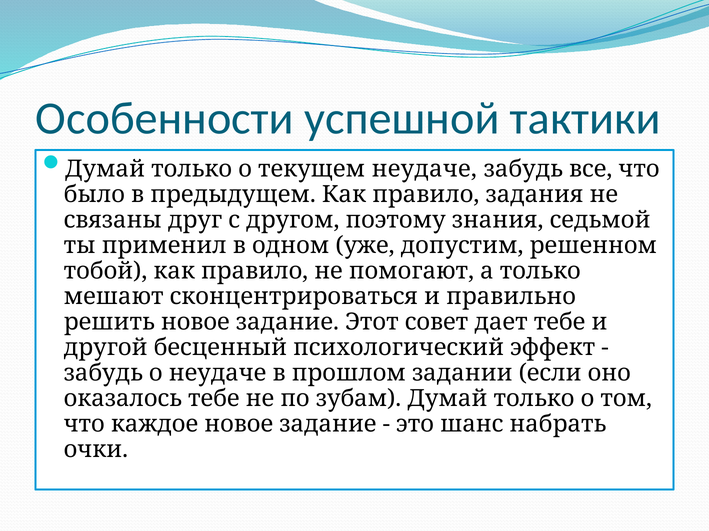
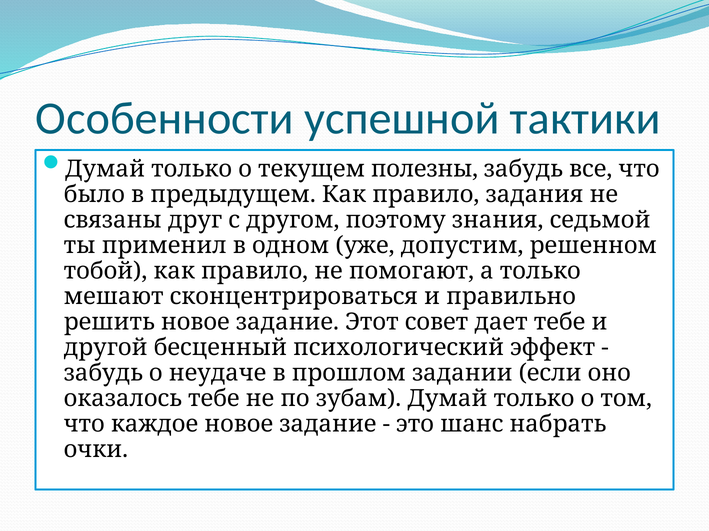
текущем неудаче: неудаче -> полезны
